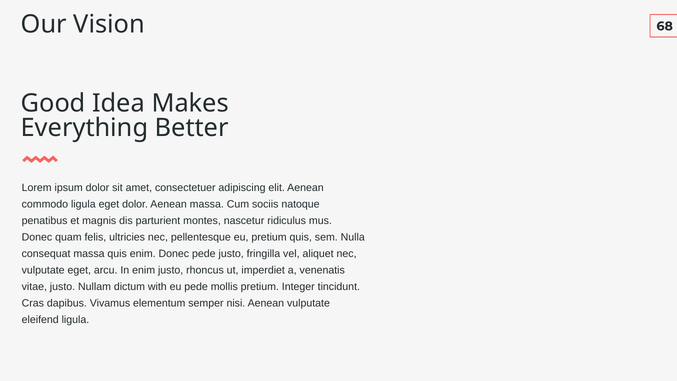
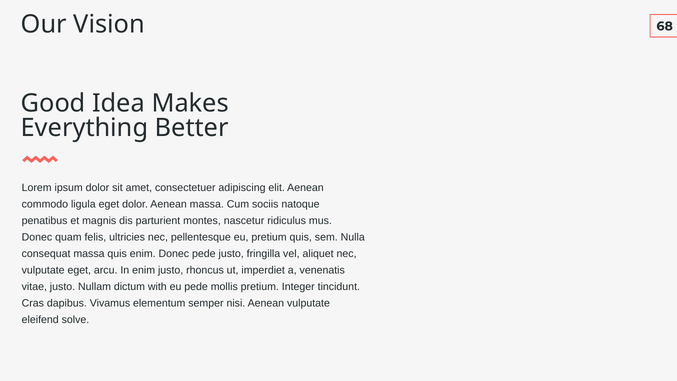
eleifend ligula: ligula -> solve
